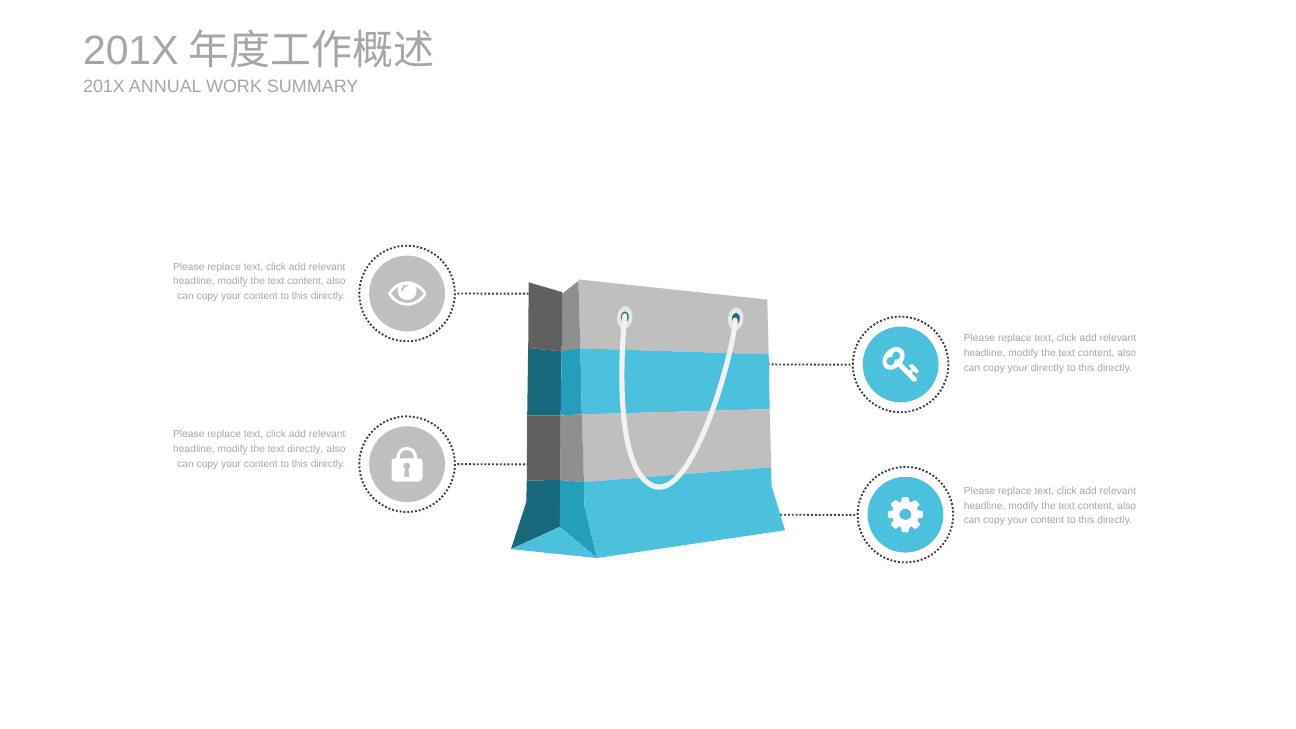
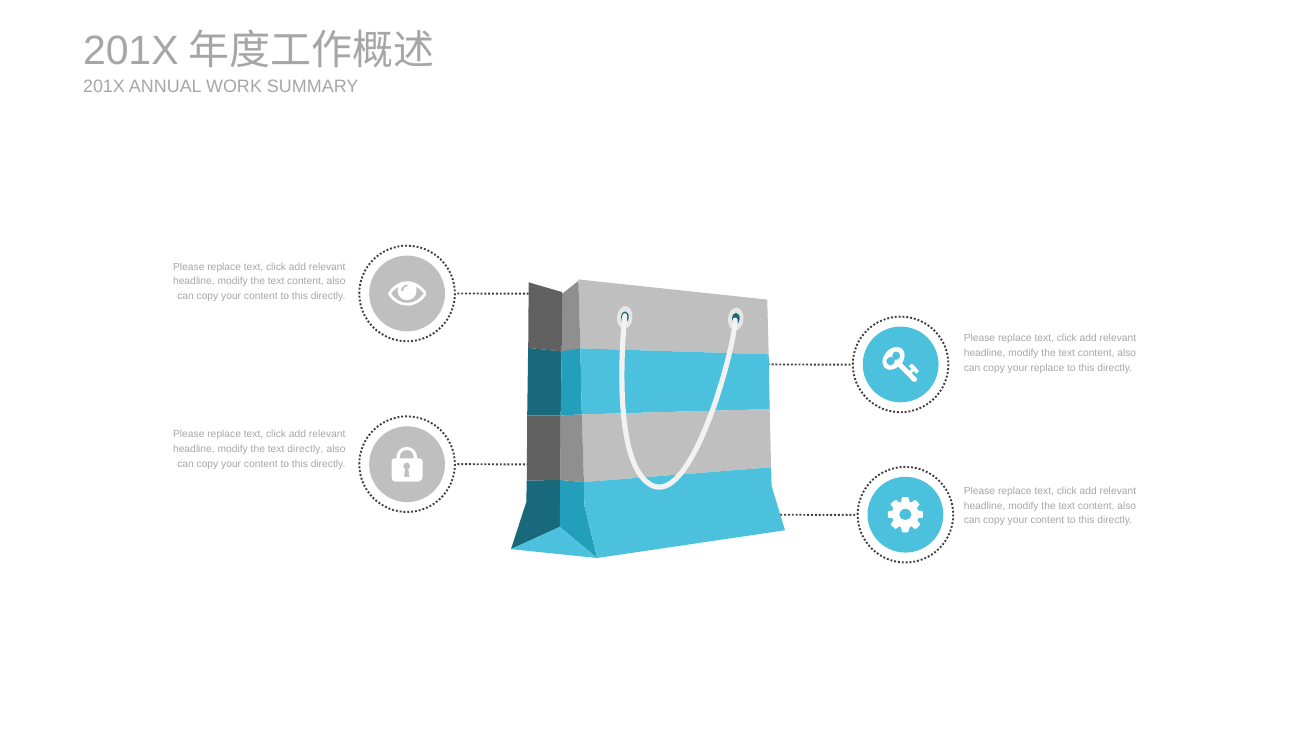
your directly: directly -> replace
